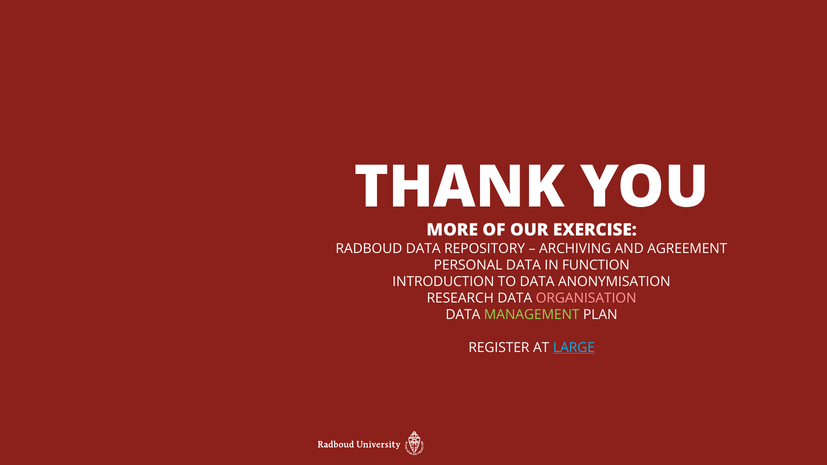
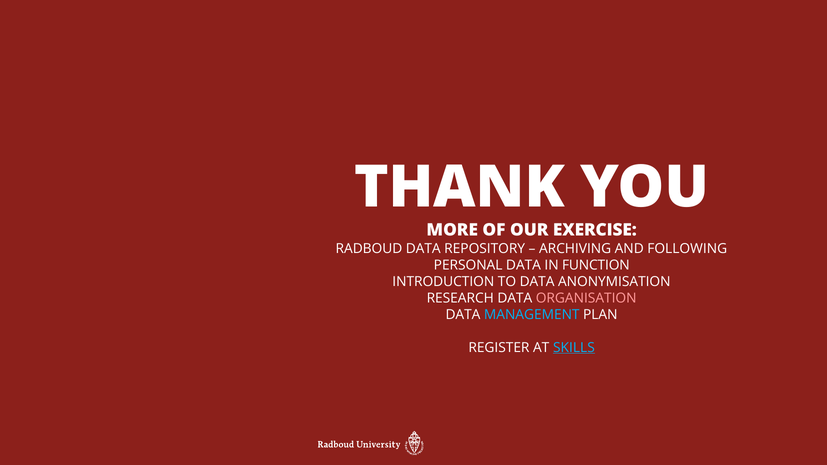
AGREEMENT: AGREEMENT -> FOLLOWING
MANAGEMENT colour: light green -> light blue
LARGE: LARGE -> SKILLS
